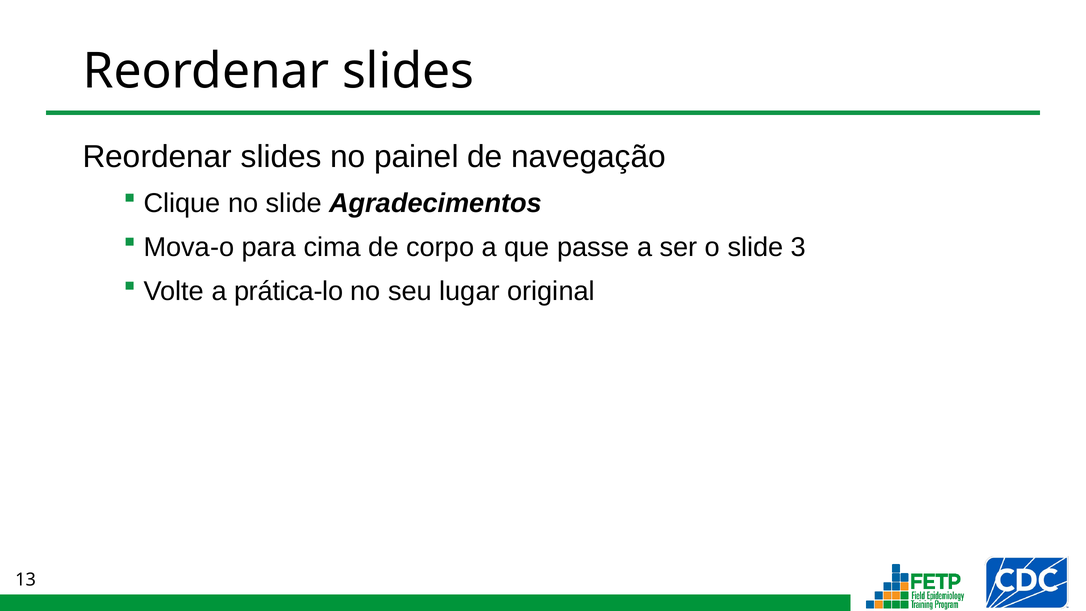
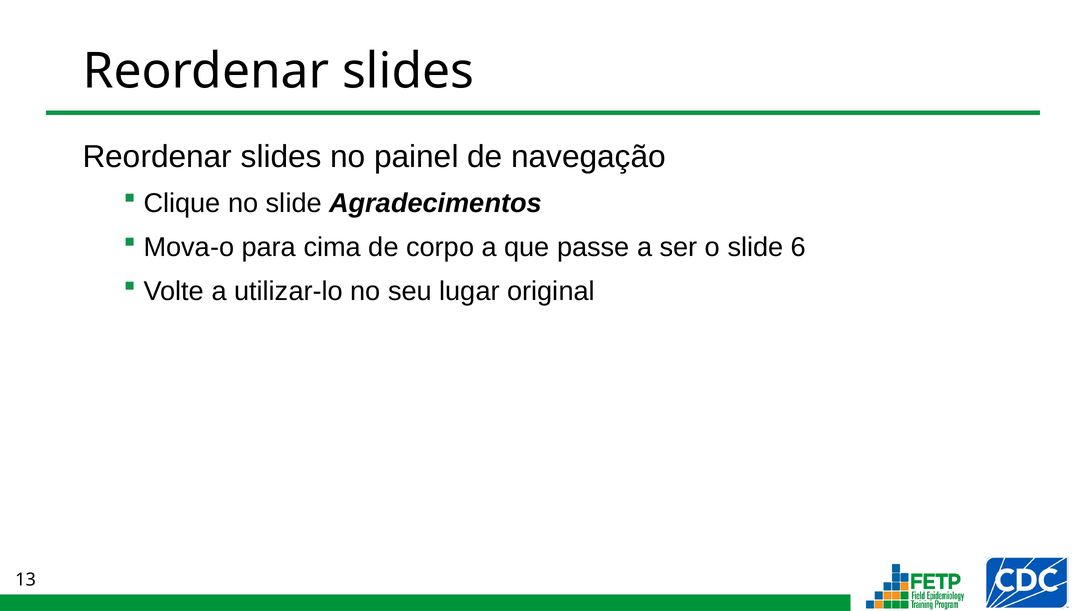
3: 3 -> 6
prática-lo: prática-lo -> utilizar-lo
